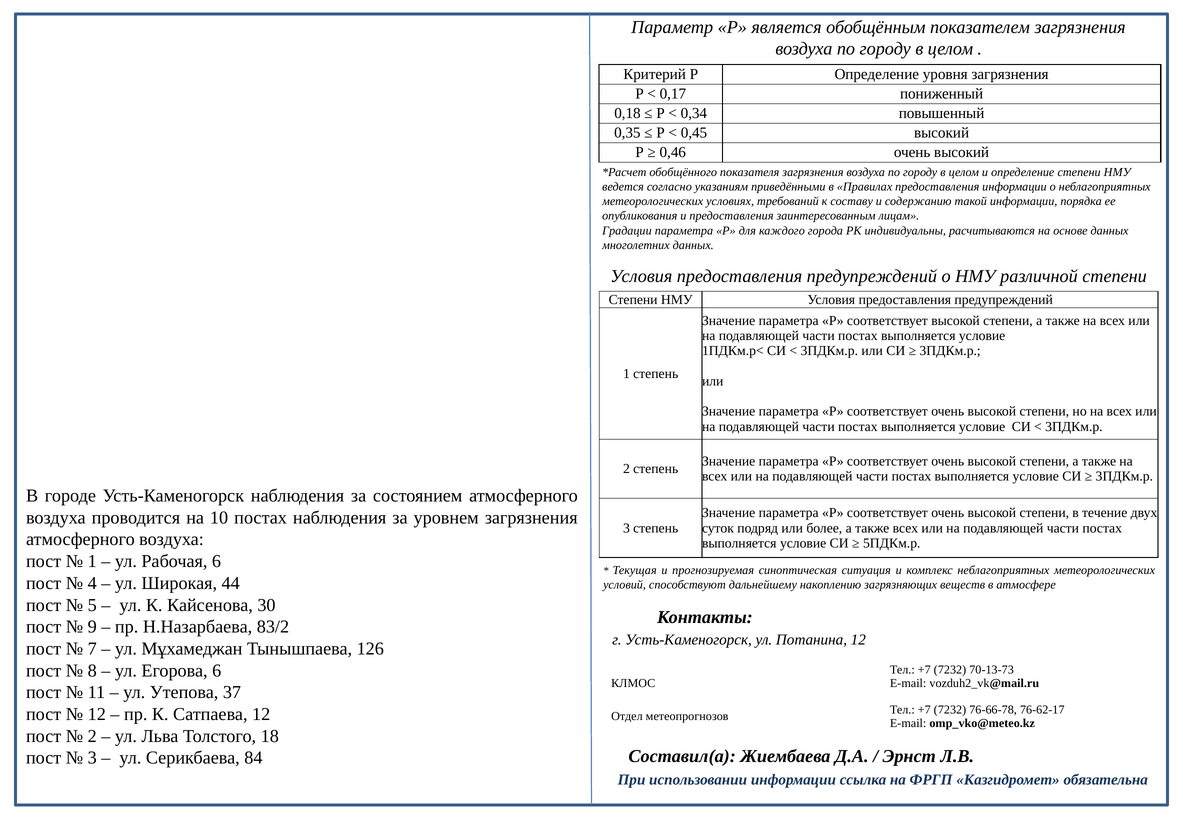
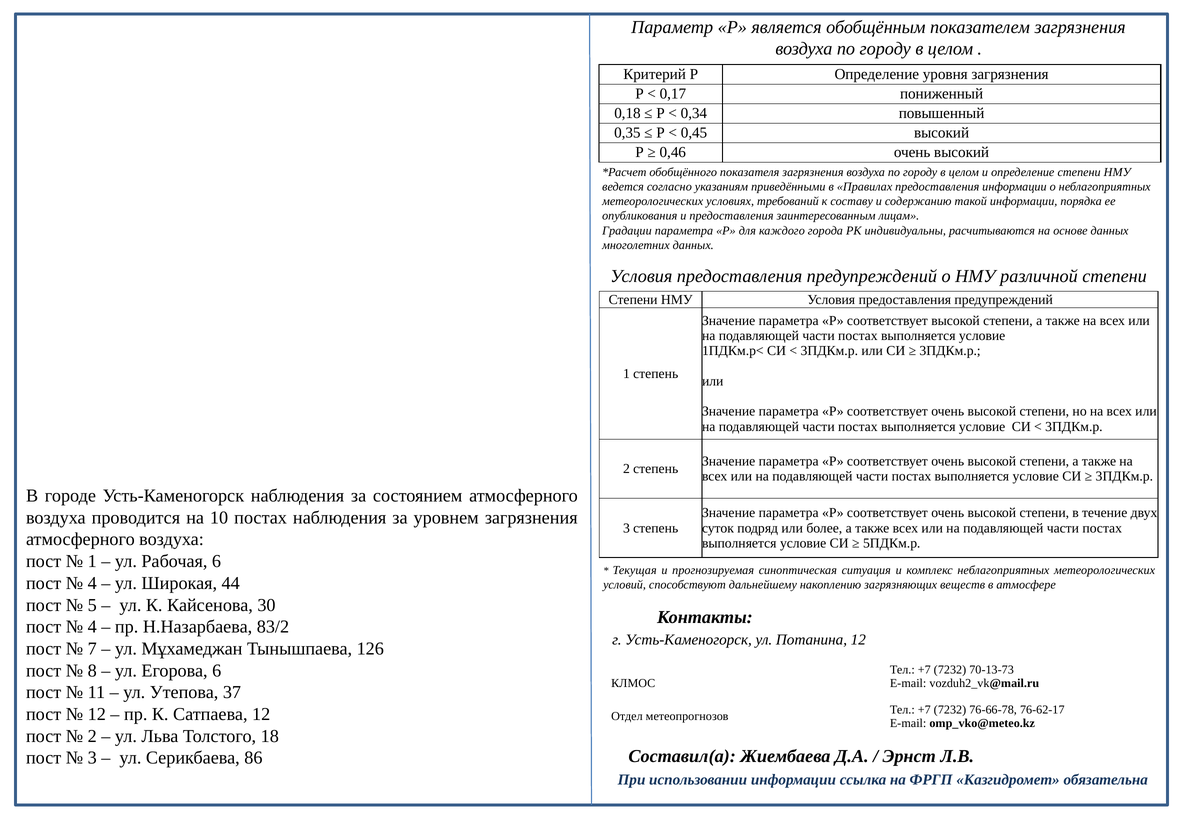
9 at (92, 627): 9 -> 4
84: 84 -> 86
